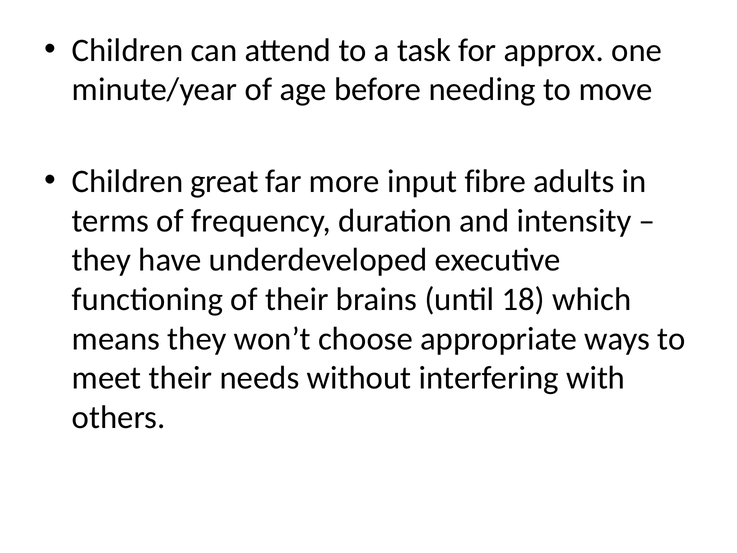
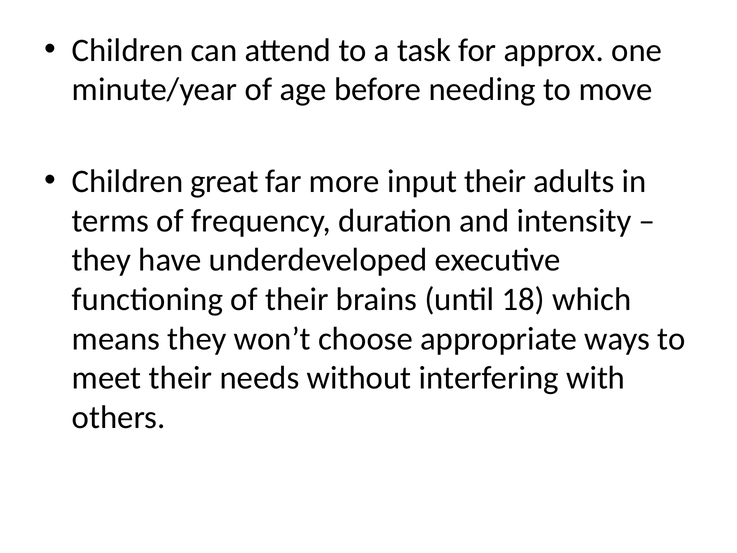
input fibre: fibre -> their
